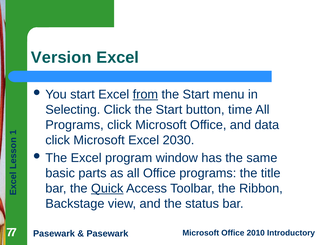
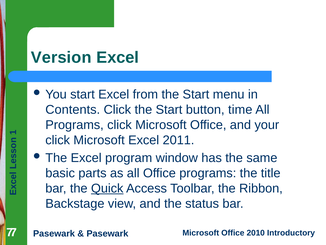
from underline: present -> none
Selecting: Selecting -> Contents
data: data -> your
2030: 2030 -> 2011
